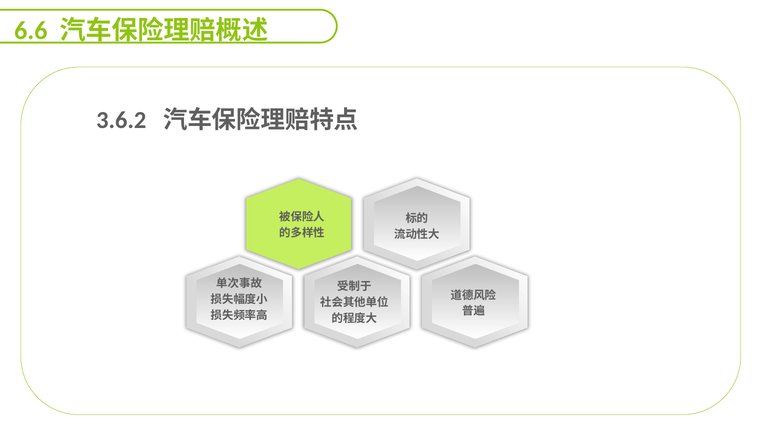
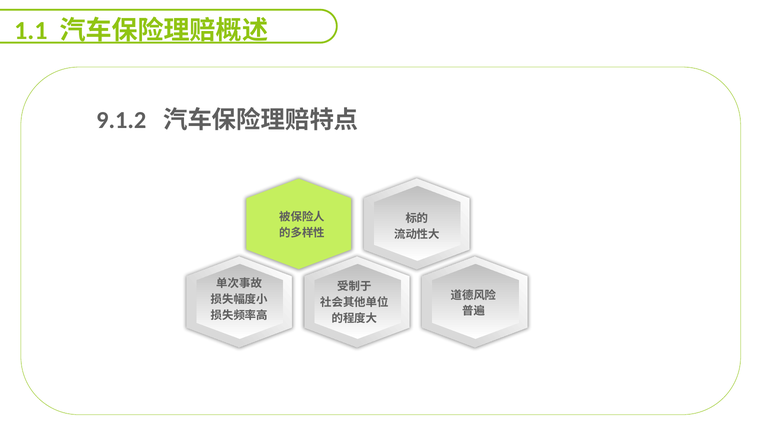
6.6: 6.6 -> 1.1
3.6.2: 3.6.2 -> 9.1.2
